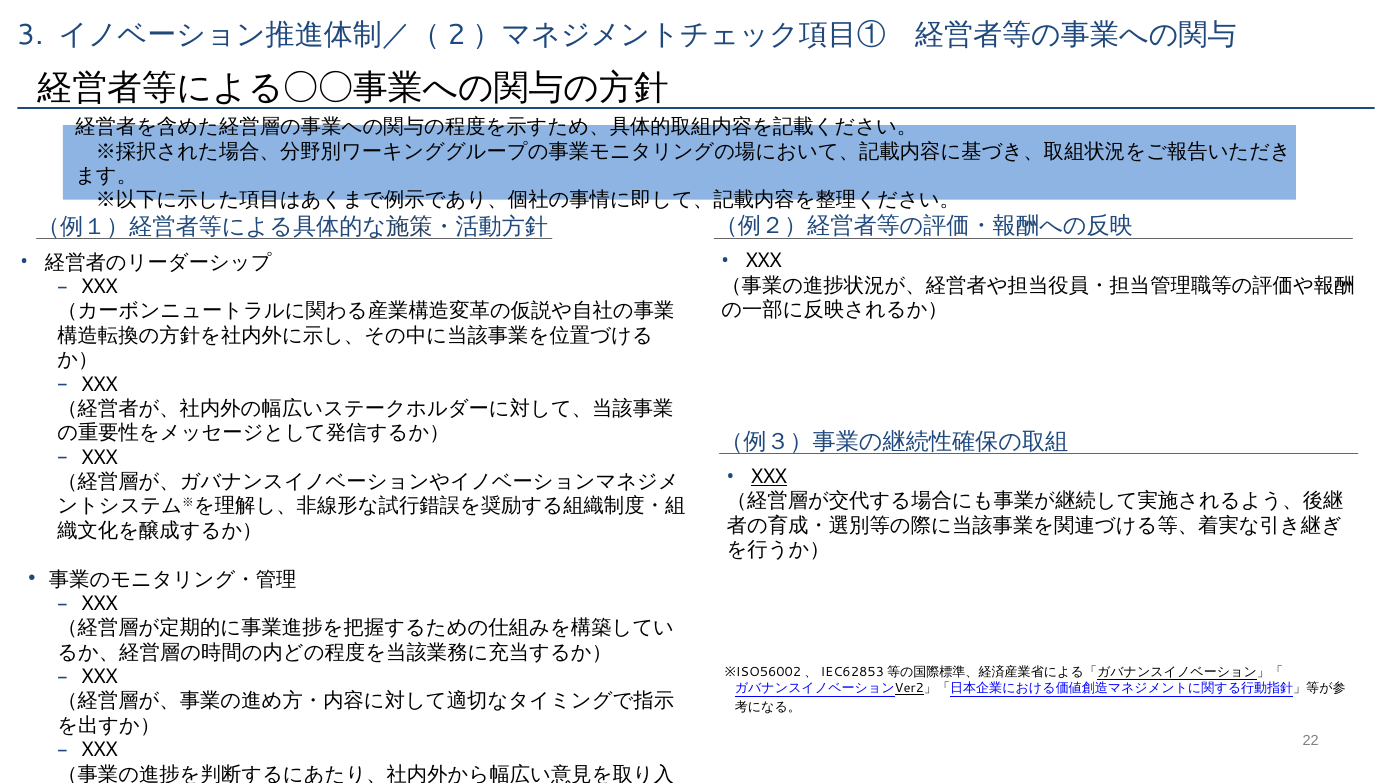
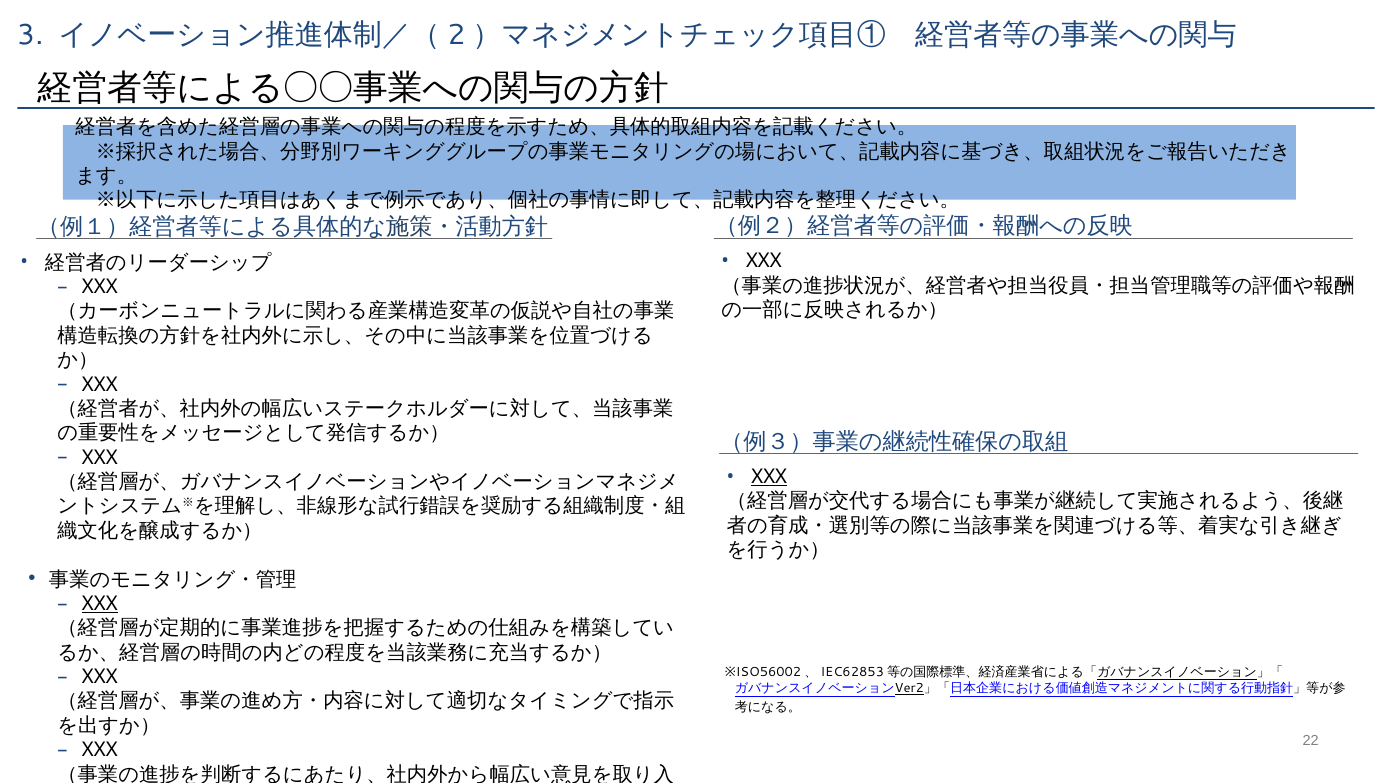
XXX at (100, 604) underline: none -> present
